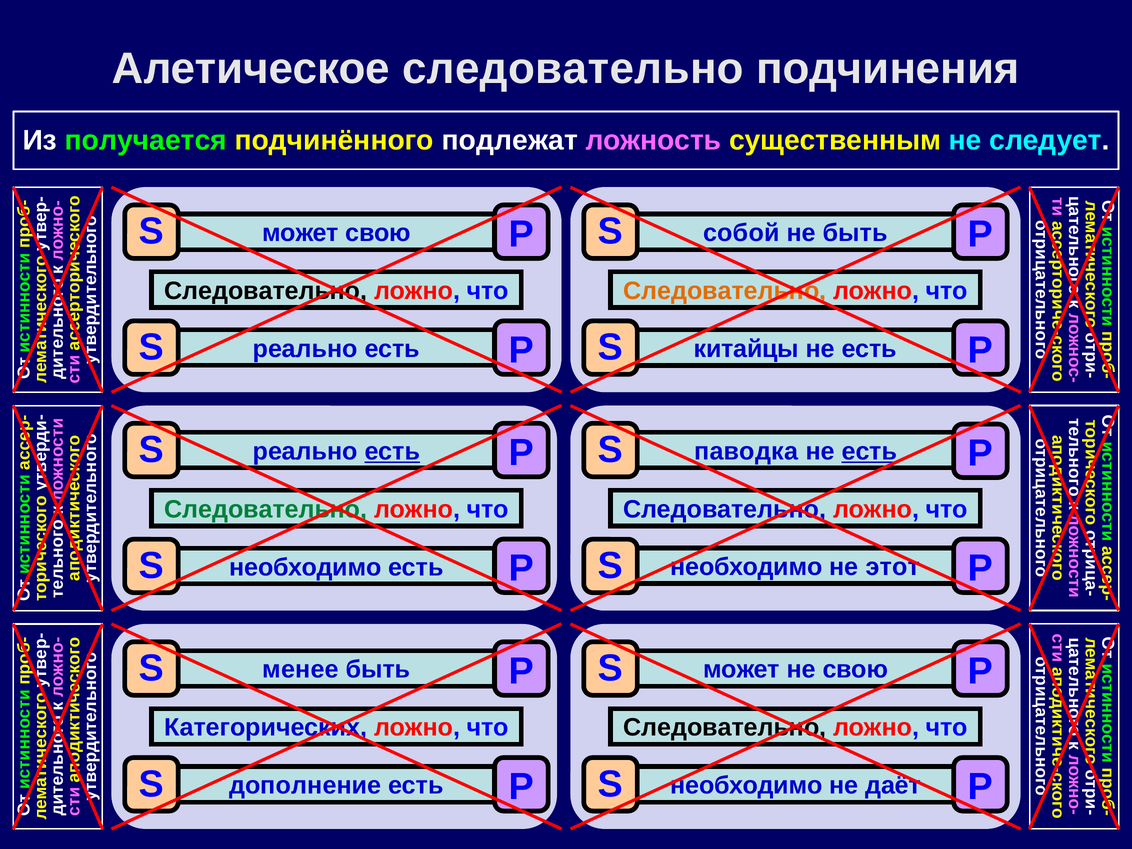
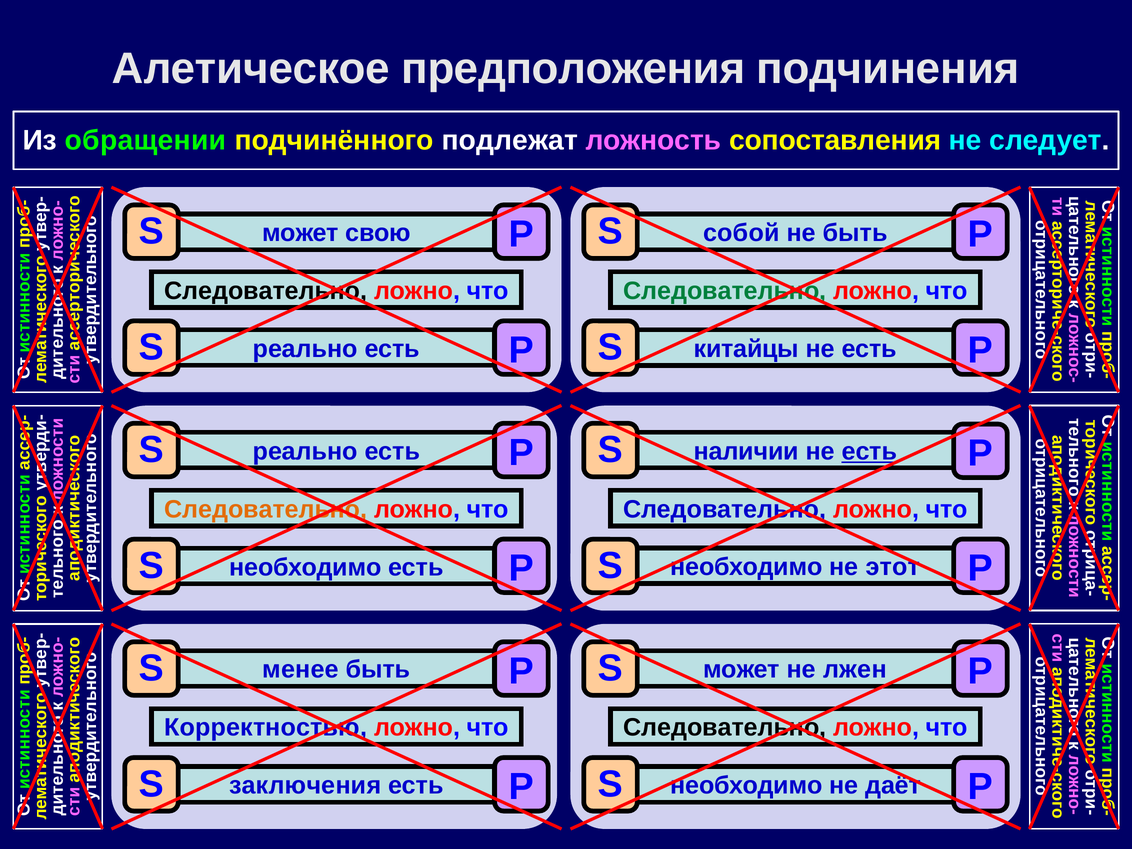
Алетическое следовательно: следовательно -> предположения
получается: получается -> обращении
существенным: существенным -> сопоставления
Следовательно at (725, 291) colour: orange -> green
есть at (392, 451) underline: present -> none
паводка: паводка -> наличии
Следовательно at (266, 509) colour: green -> orange
не свою: свою -> лжен
Категорических: Категорических -> Корректностью
дополнение: дополнение -> заключения
